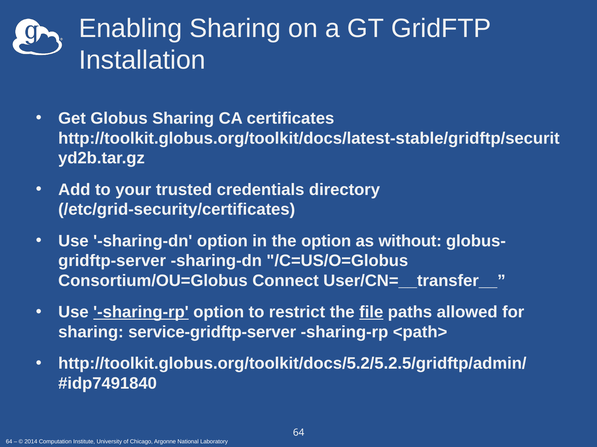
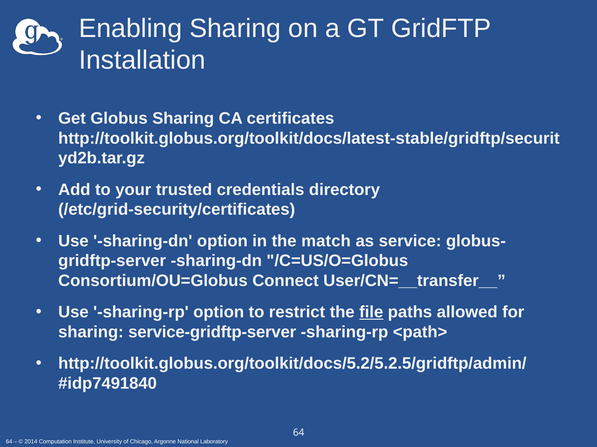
the option: option -> match
without: without -> service
sharing-rp at (141, 313) underline: present -> none
